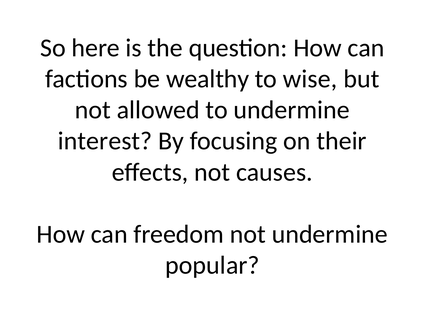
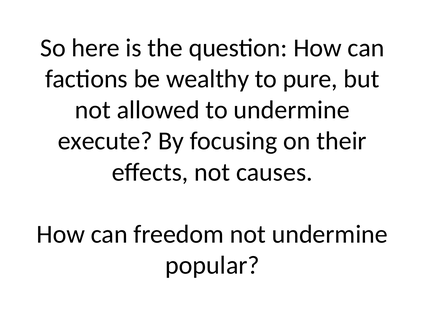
wise: wise -> pure
interest: interest -> execute
